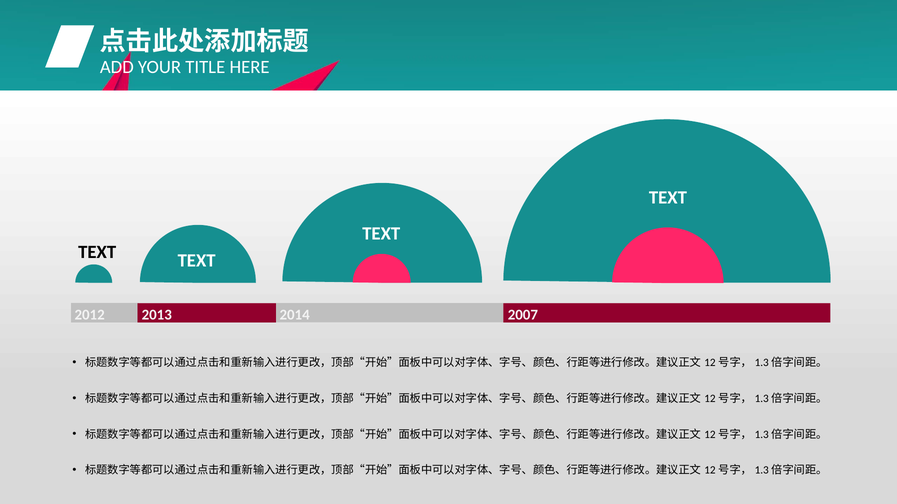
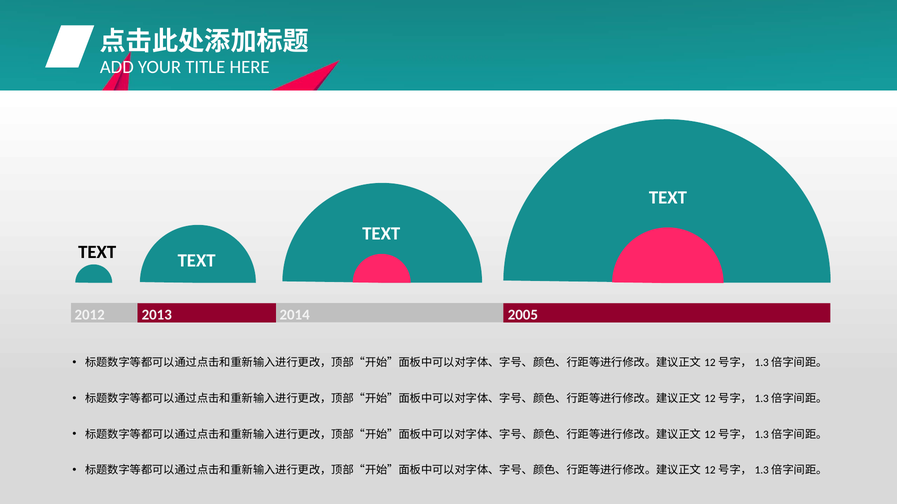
2007: 2007 -> 2005
